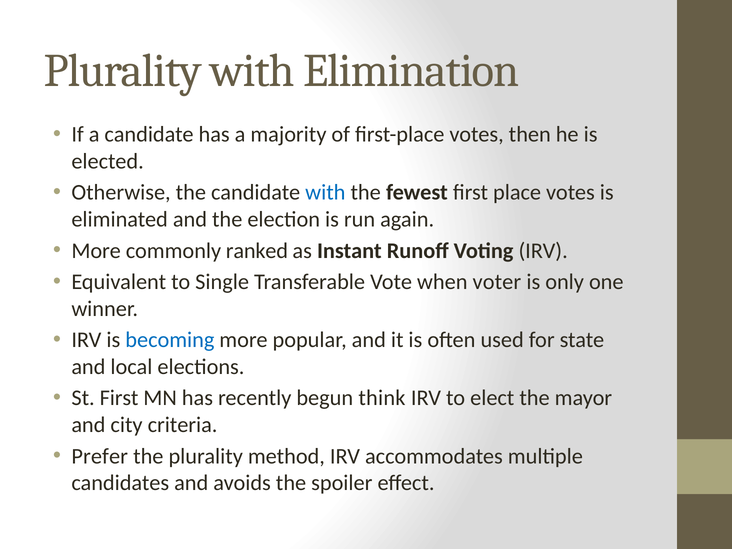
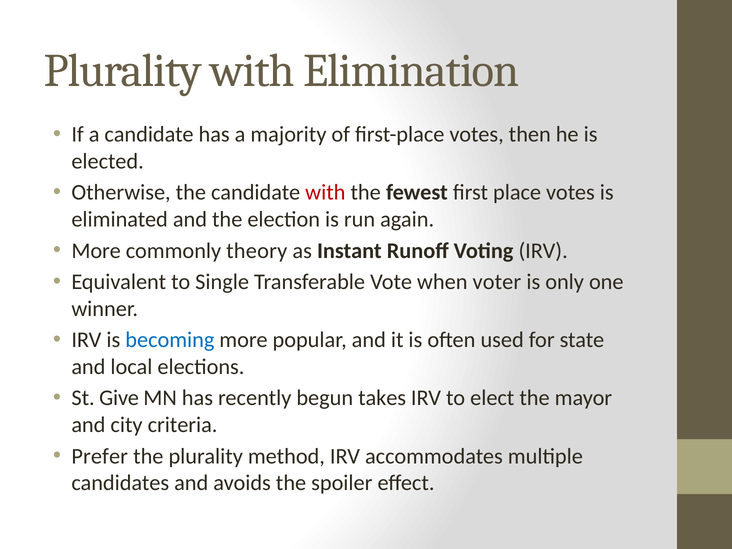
with at (325, 193) colour: blue -> red
ranked: ranked -> theory
St First: First -> Give
think: think -> takes
